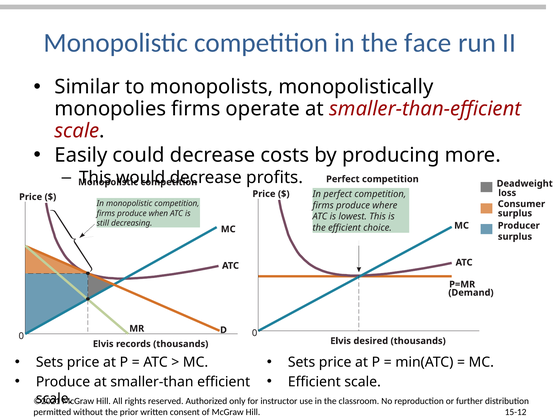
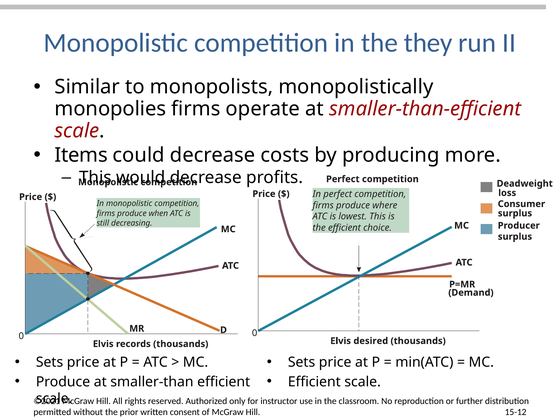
face: face -> they
Easily: Easily -> Items
